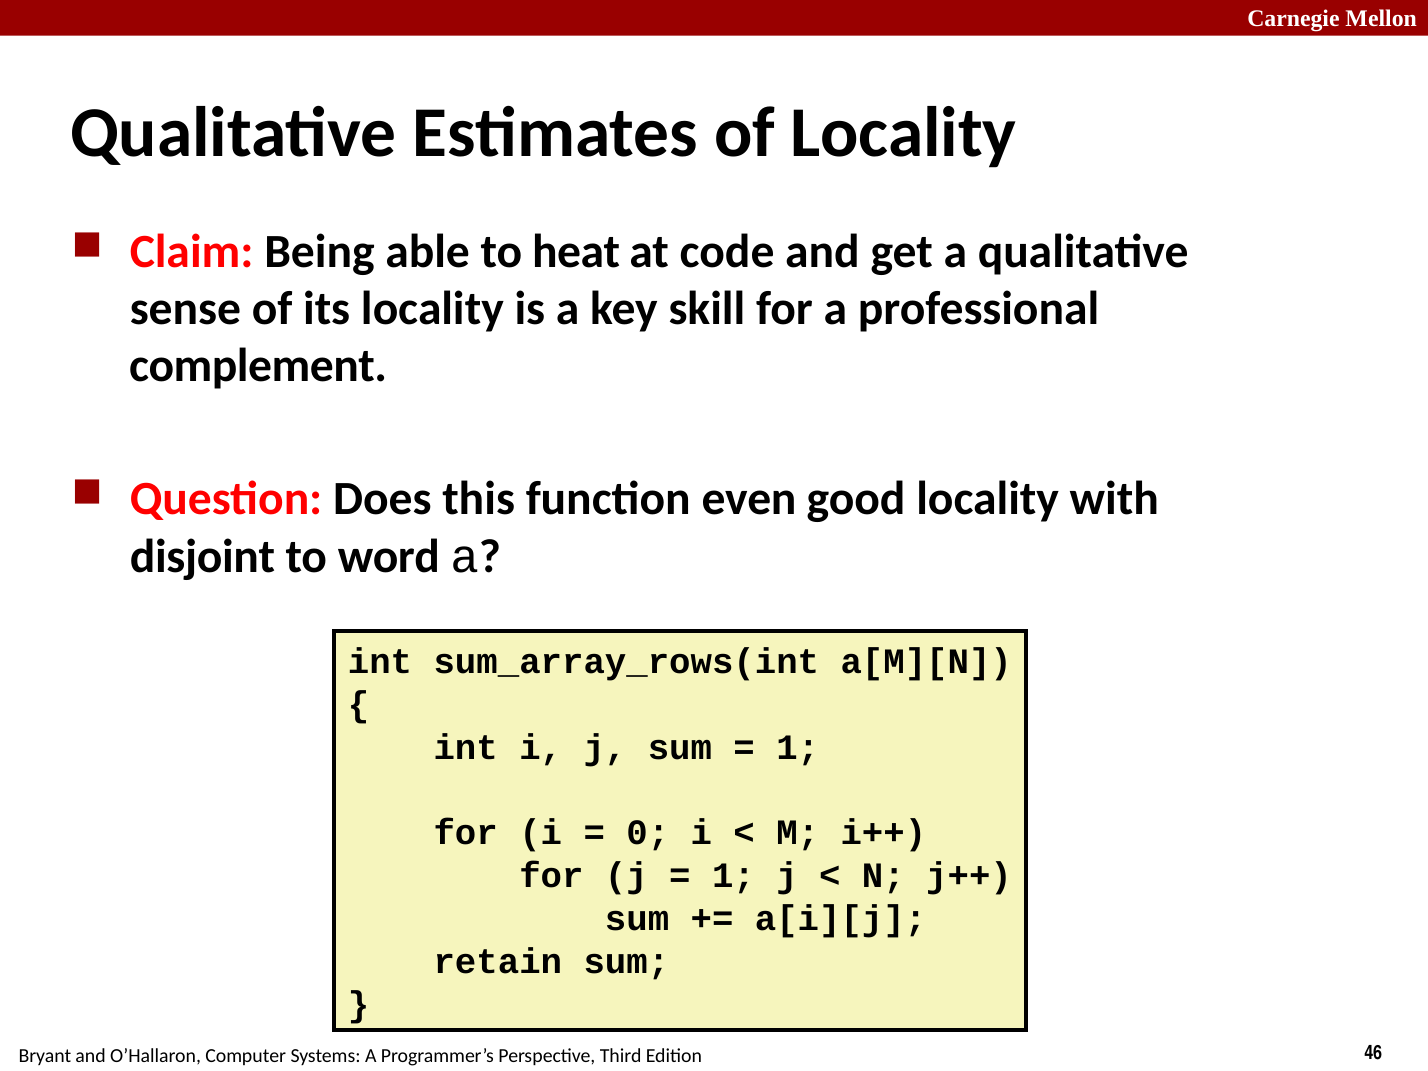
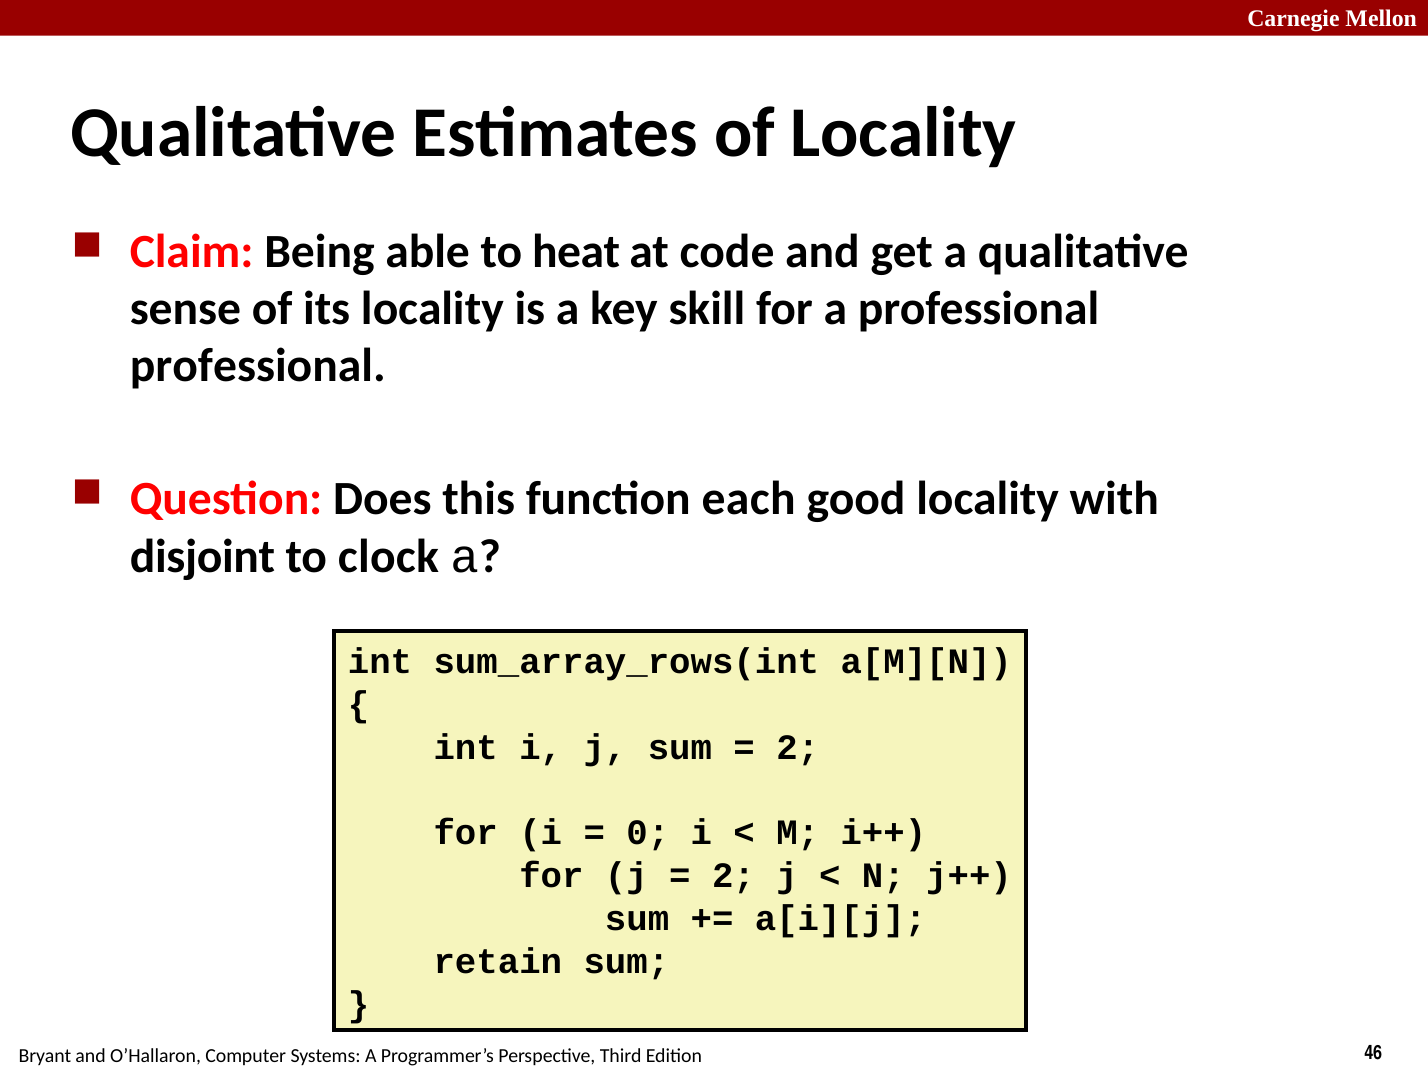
complement at (258, 366): complement -> professional
even: even -> each
word: word -> clock
1 at (798, 748): 1 -> 2
1 at (733, 876): 1 -> 2
